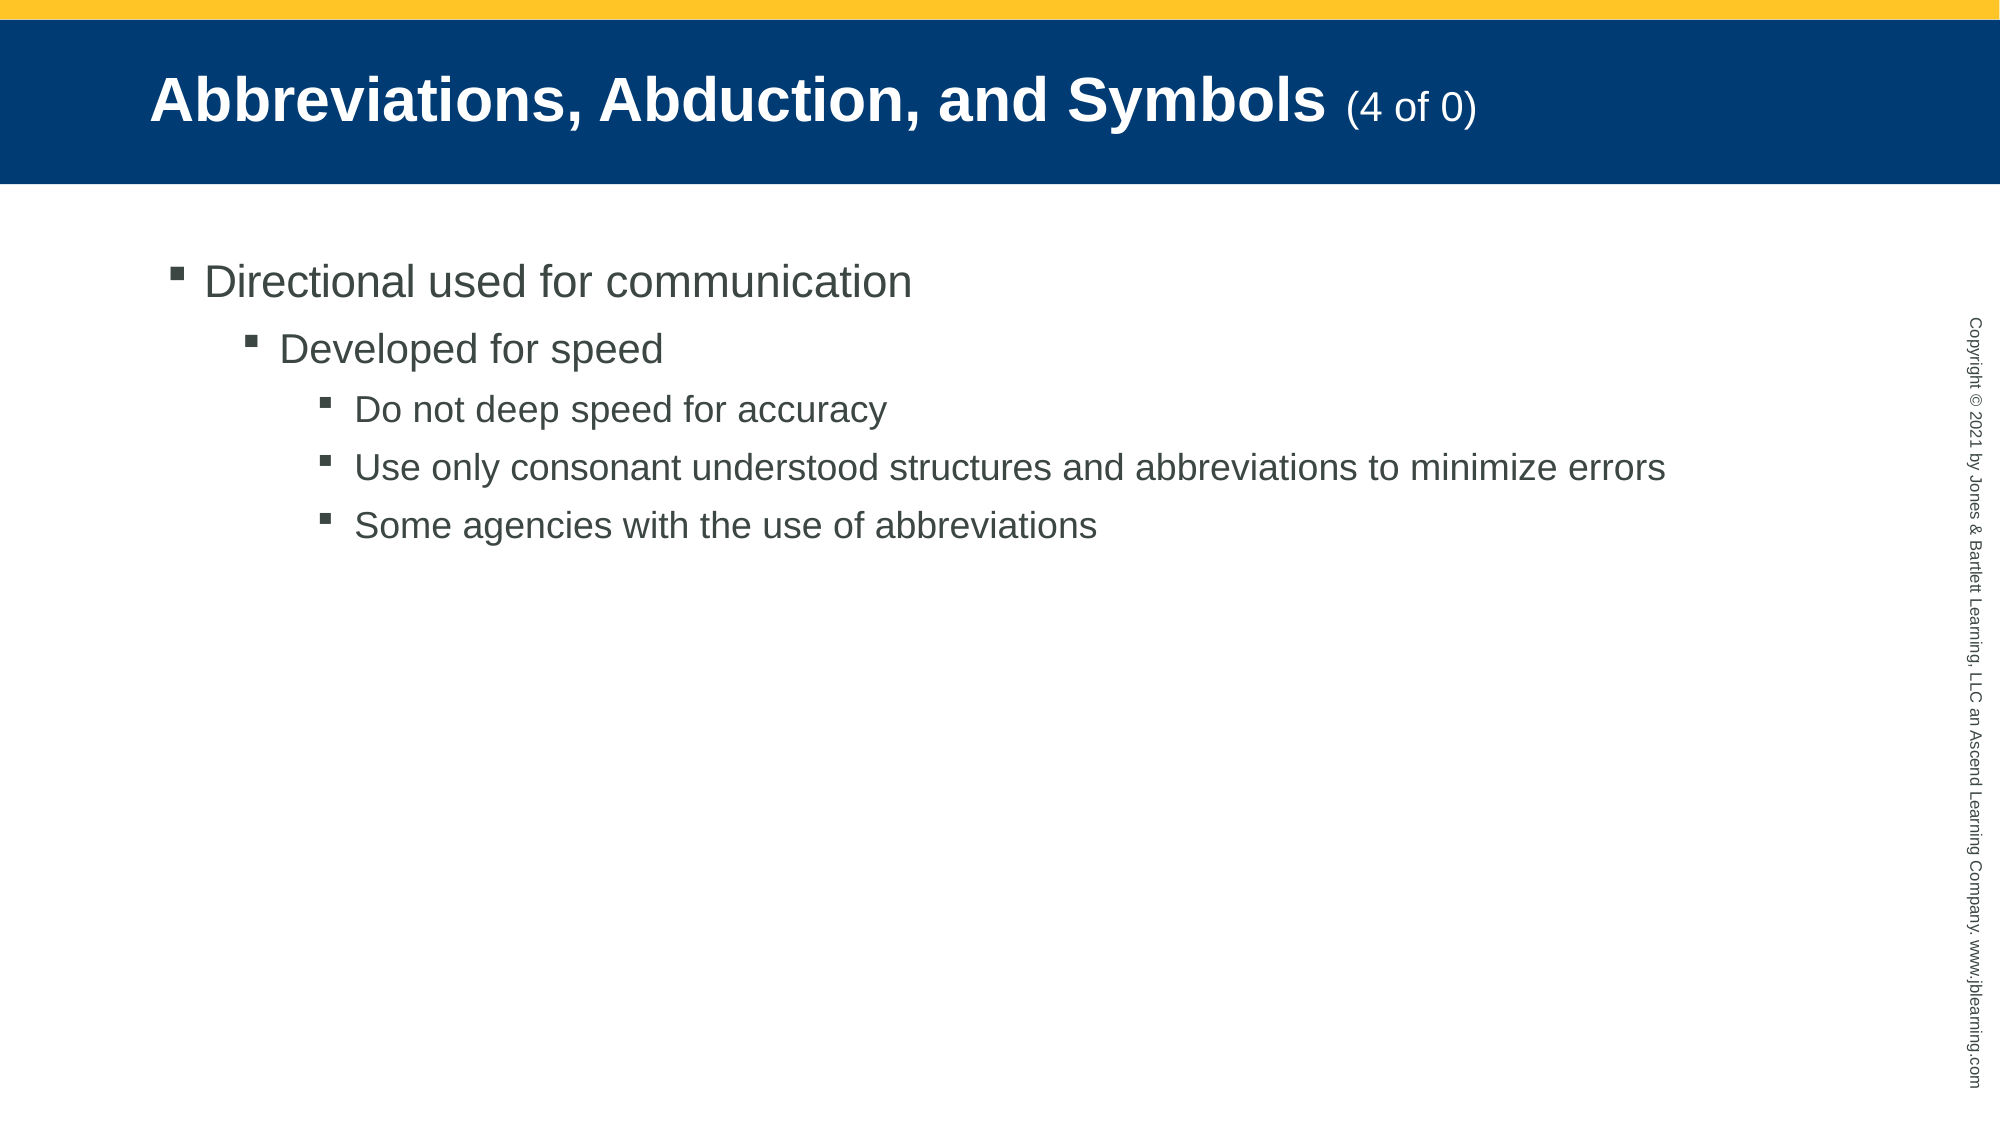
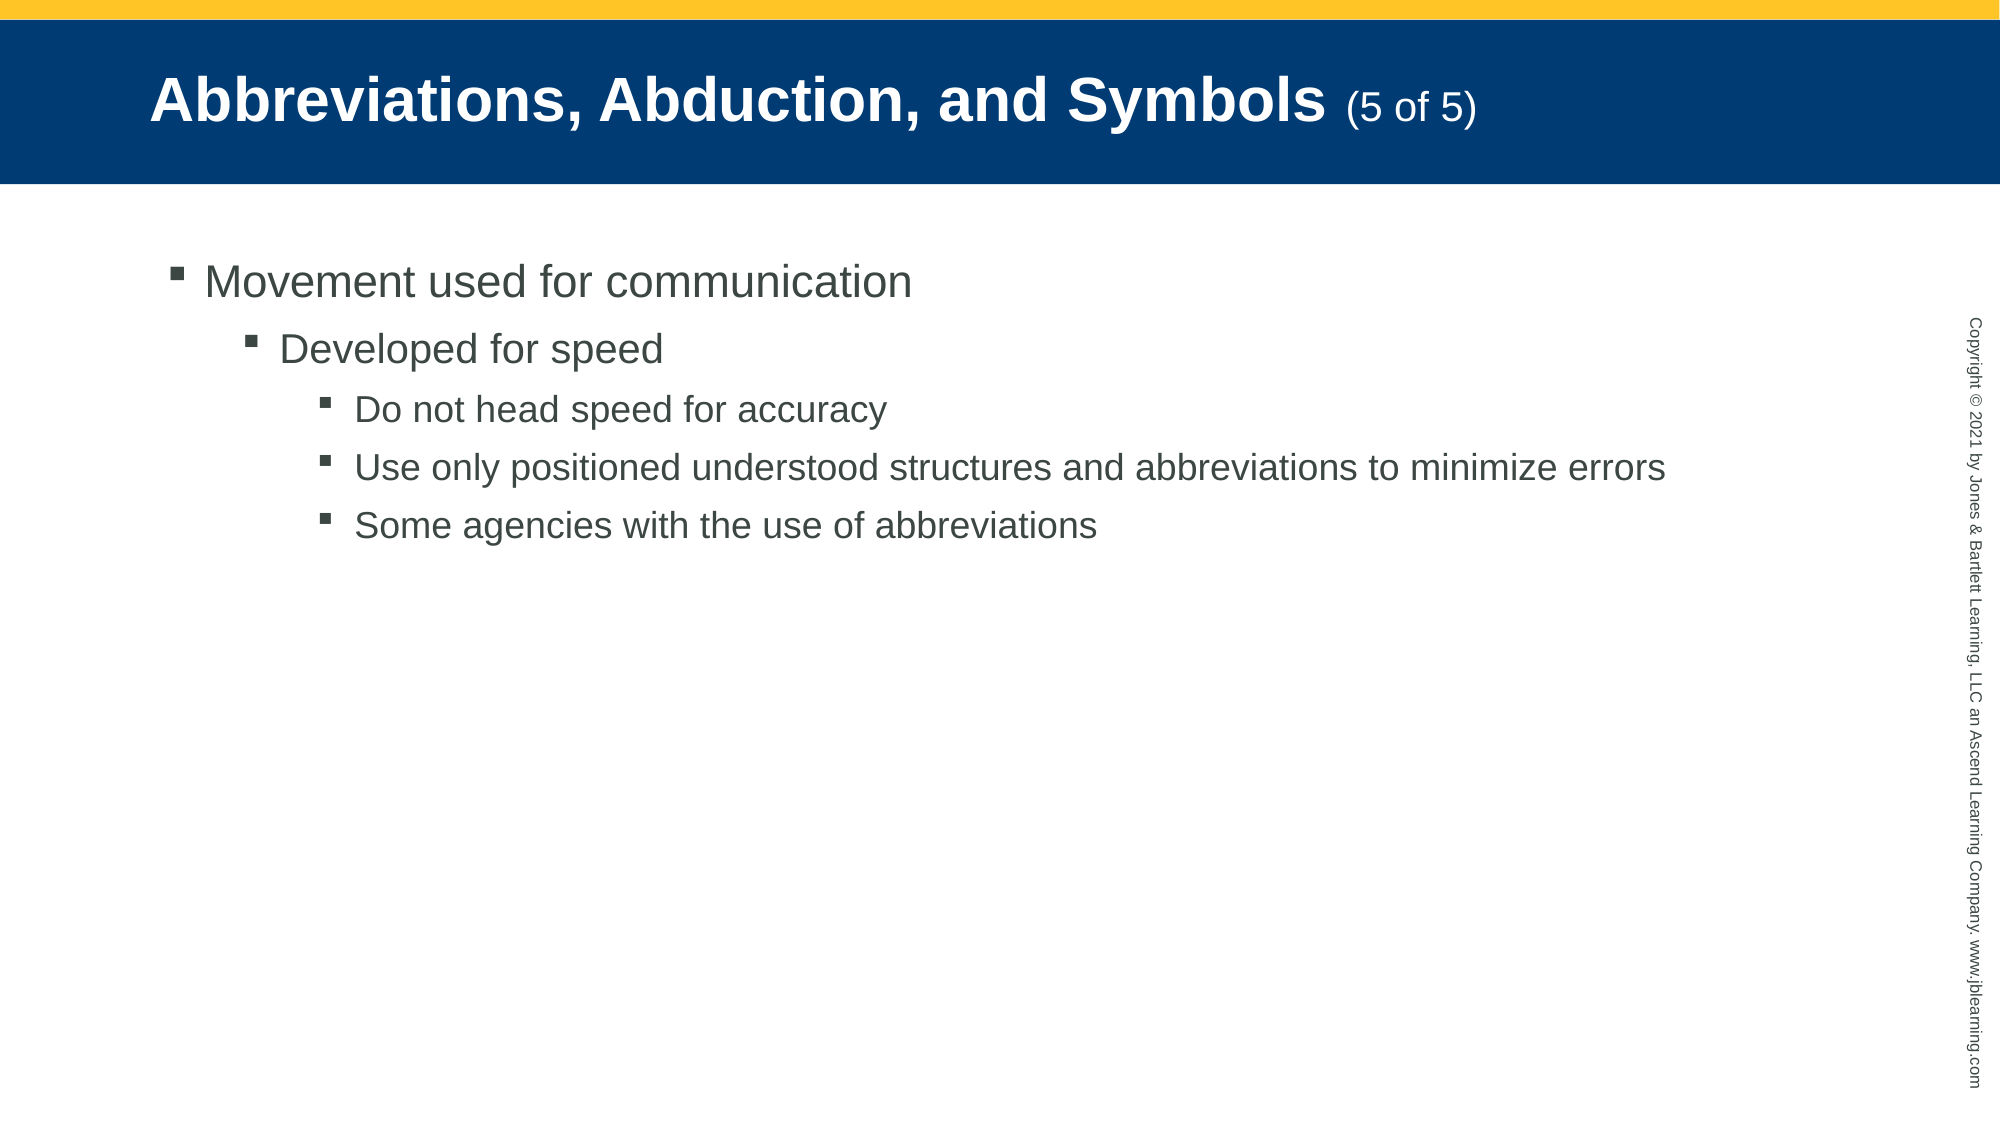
Symbols 4: 4 -> 5
of 0: 0 -> 5
Directional: Directional -> Movement
deep: deep -> head
consonant: consonant -> positioned
